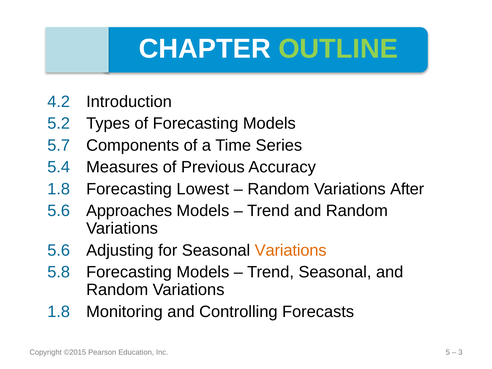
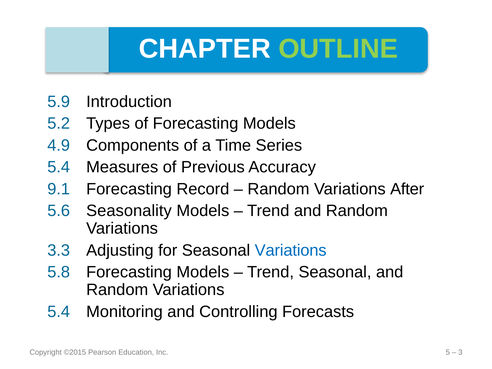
4.2: 4.2 -> 5.9
5.7: 5.7 -> 4.9
1.8 at (59, 189): 1.8 -> 9.1
Lowest: Lowest -> Record
Approaches: Approaches -> Seasonality
5.6 at (59, 250): 5.6 -> 3.3
Variations at (291, 250) colour: orange -> blue
1.8 at (59, 312): 1.8 -> 5.4
